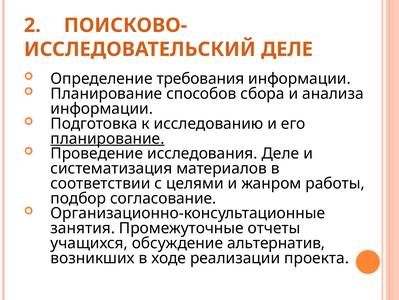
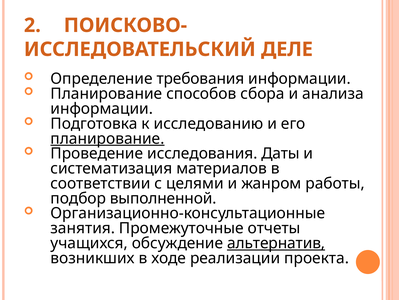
исследования Деле: Деле -> Даты
согласование: согласование -> выполненной
альтернатив underline: none -> present
